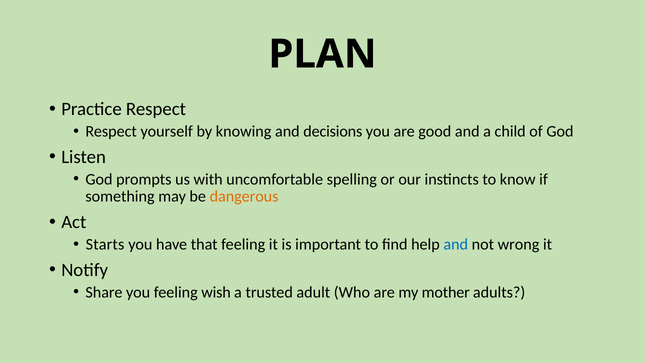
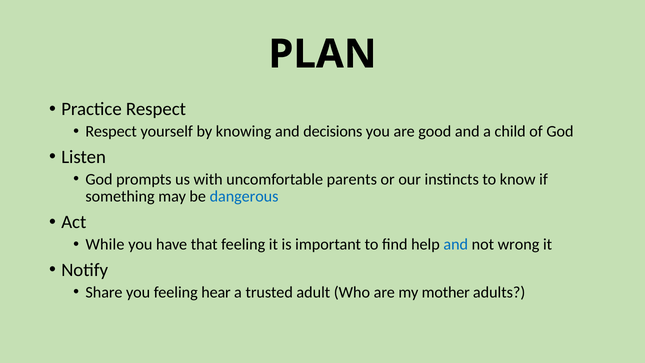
spelling: spelling -> parents
dangerous colour: orange -> blue
Starts: Starts -> While
wish: wish -> hear
